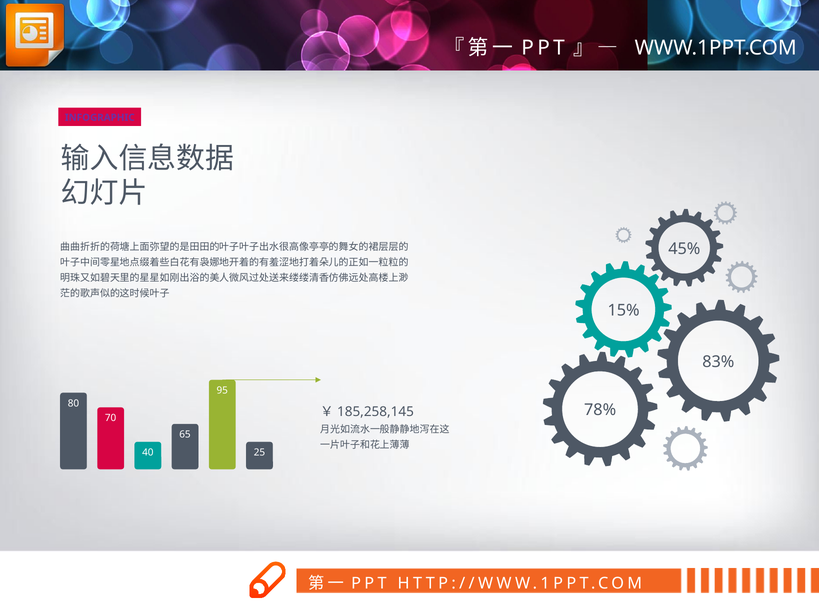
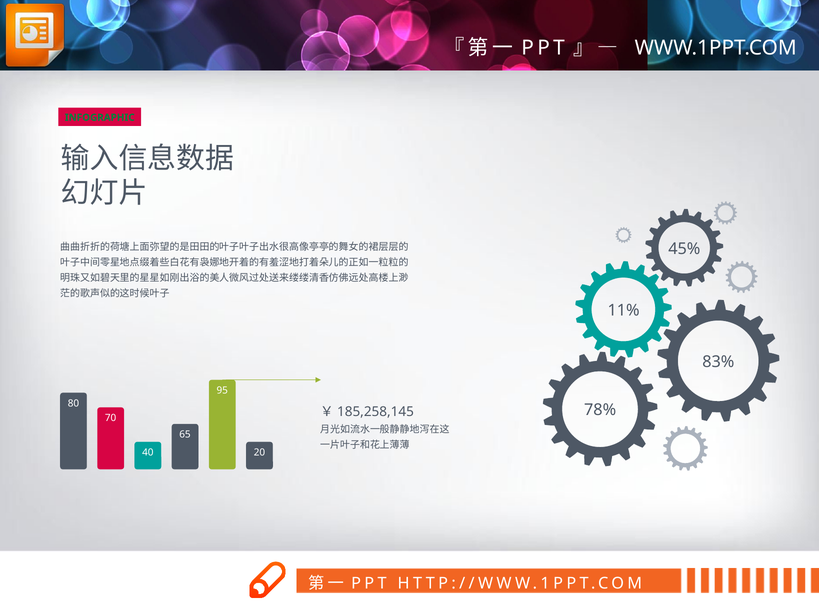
INFOGRAPHIC colour: purple -> green
15%: 15% -> 11%
25: 25 -> 20
